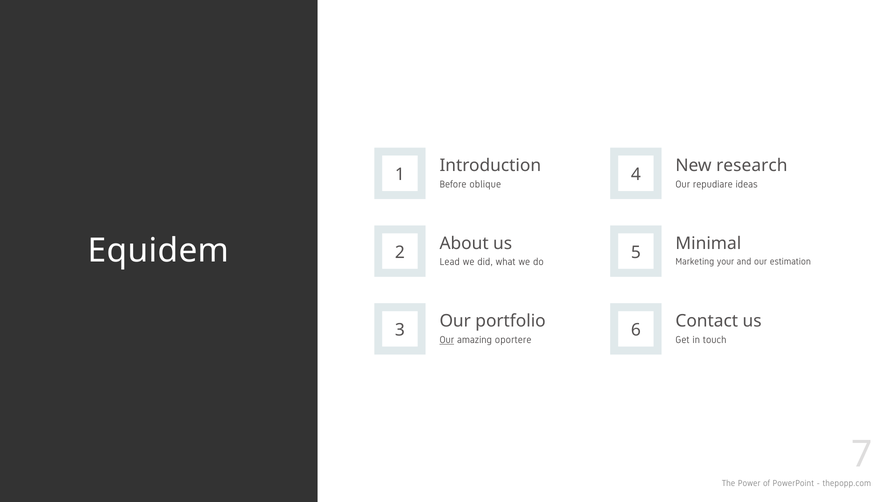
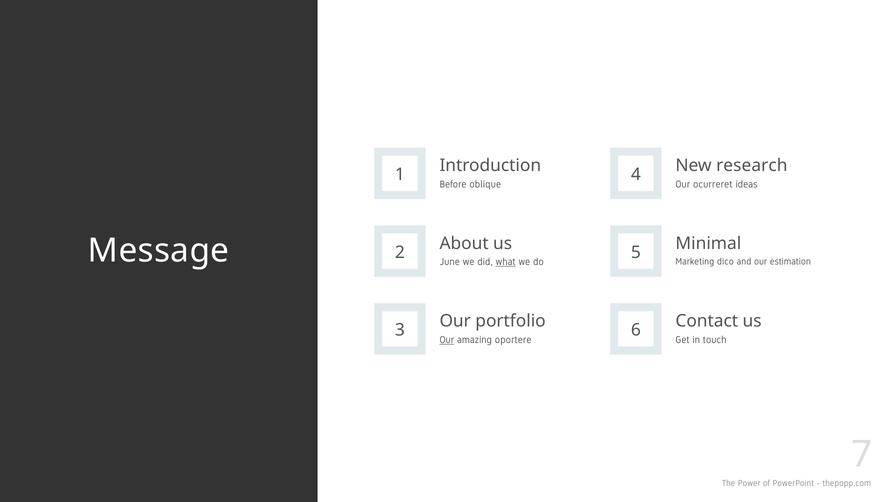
repudiare: repudiare -> ocurreret
Equidem: Equidem -> Message
Lead: Lead -> June
what underline: none -> present
your: your -> dico
